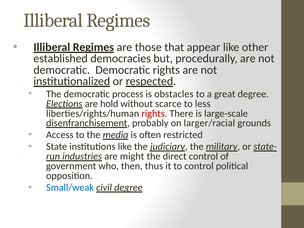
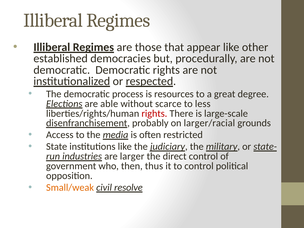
obstacles: obstacles -> resources
hold: hold -> able
might: might -> larger
Small/weak colour: blue -> orange
civil degree: degree -> resolve
